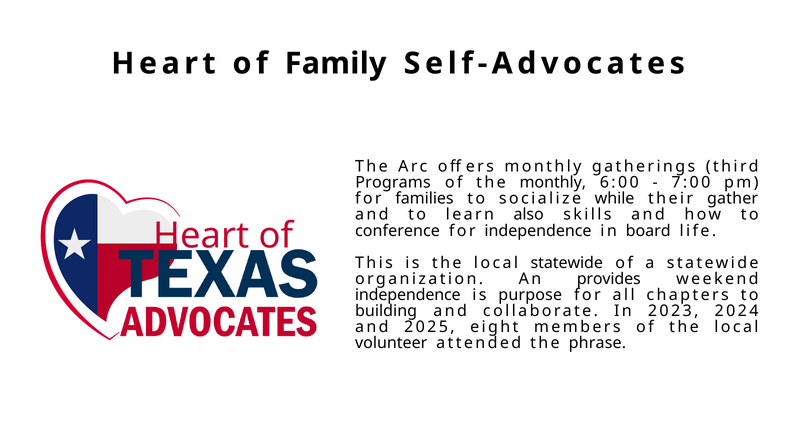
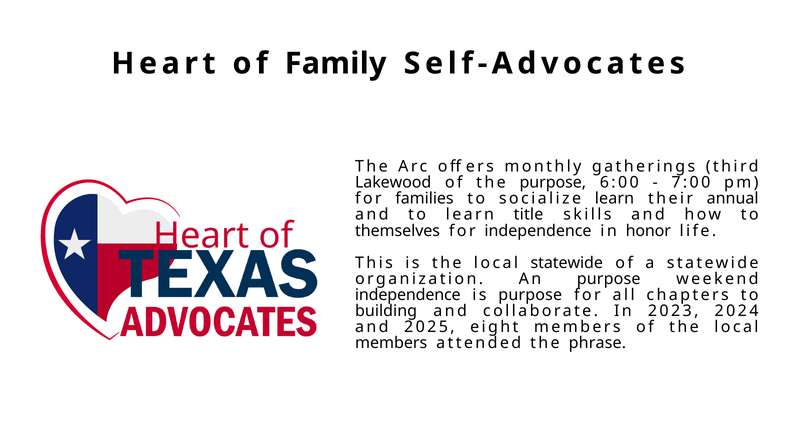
Programs: Programs -> Lakewood
the monthly: monthly -> purpose
socialize while: while -> learn
gather: gather -> annual
also: also -> title
conference: conference -> themselves
board: board -> honor
An provides: provides -> purpose
volunteer at (391, 343): volunteer -> members
